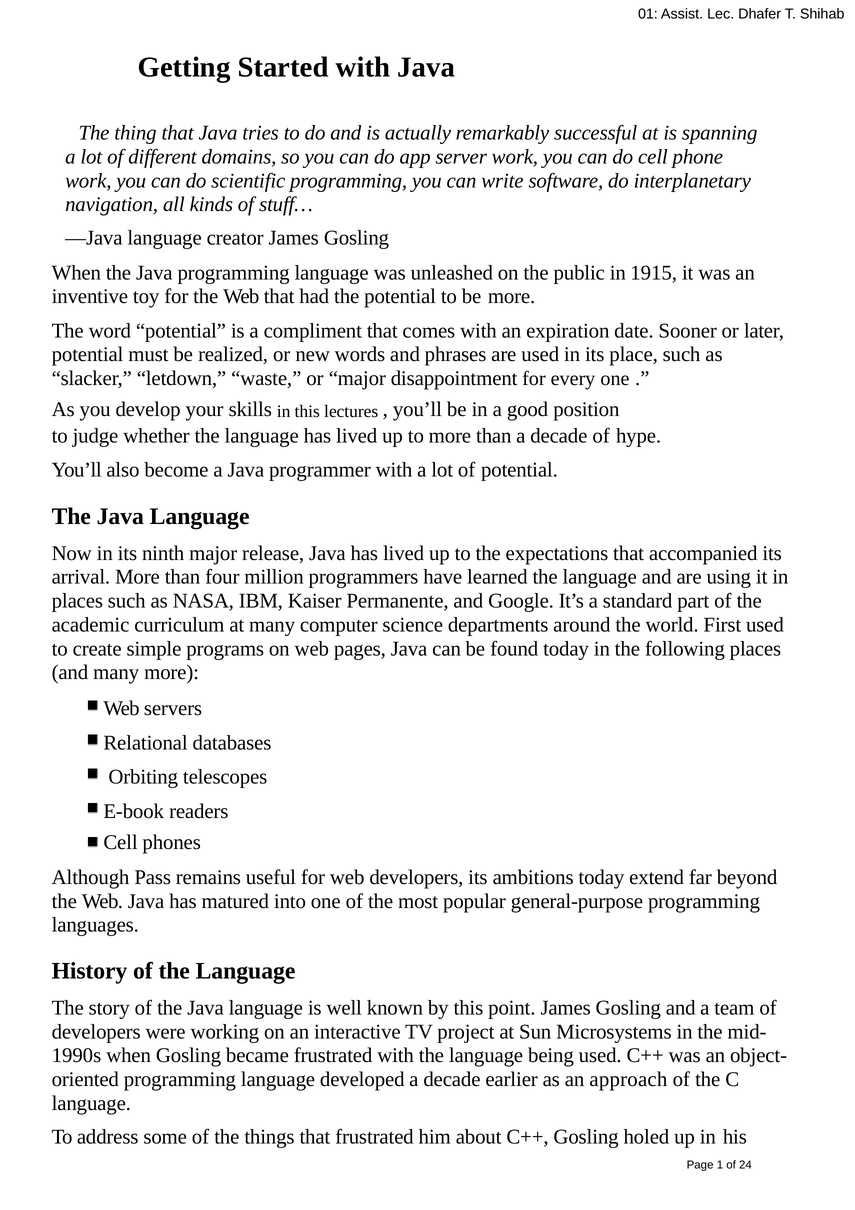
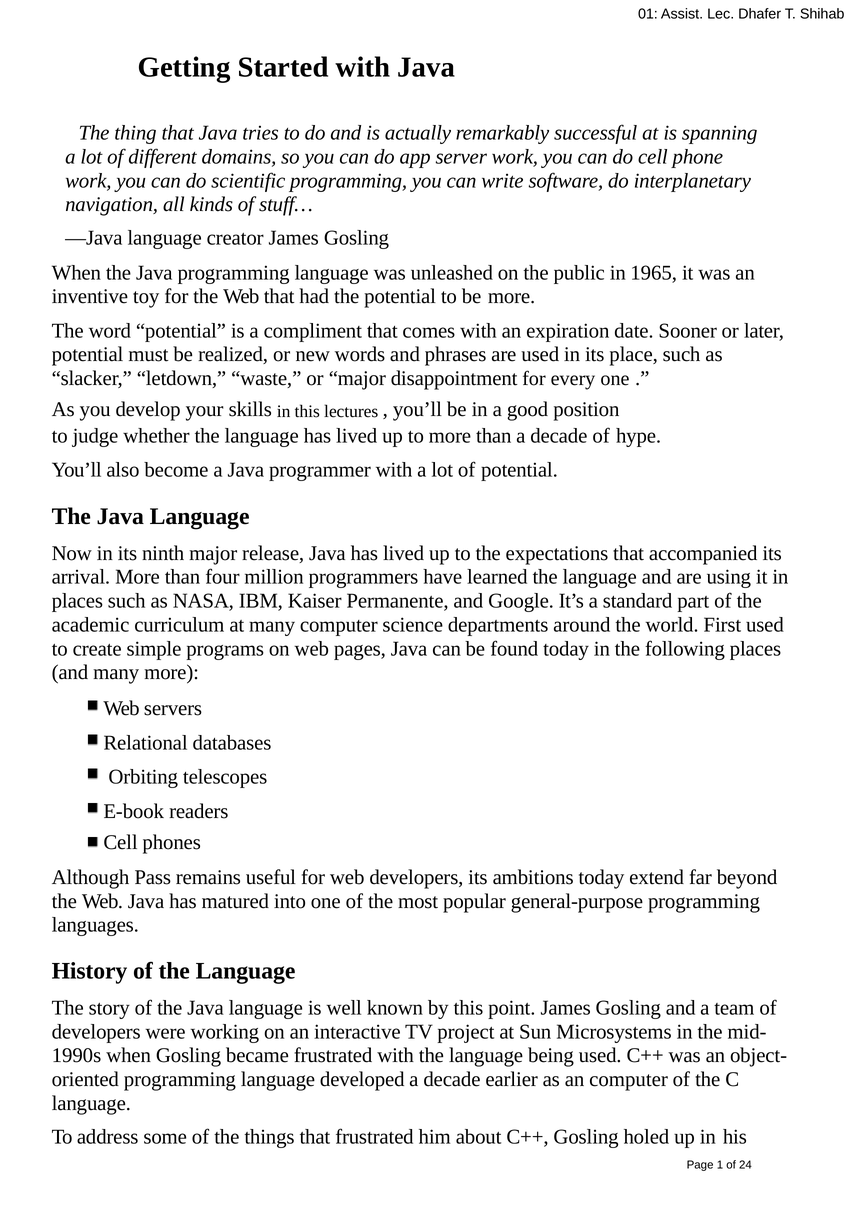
1915: 1915 -> 1965
an approach: approach -> computer
